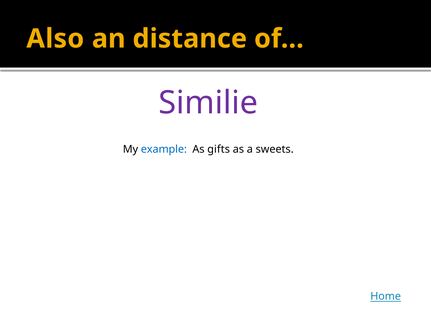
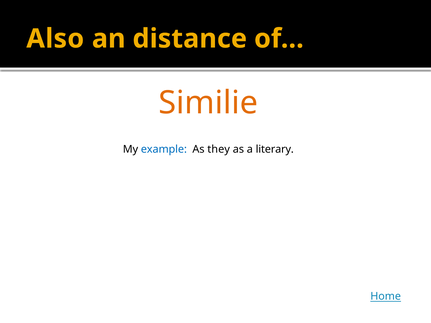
Similie colour: purple -> orange
gifts: gifts -> they
sweets: sweets -> literary
